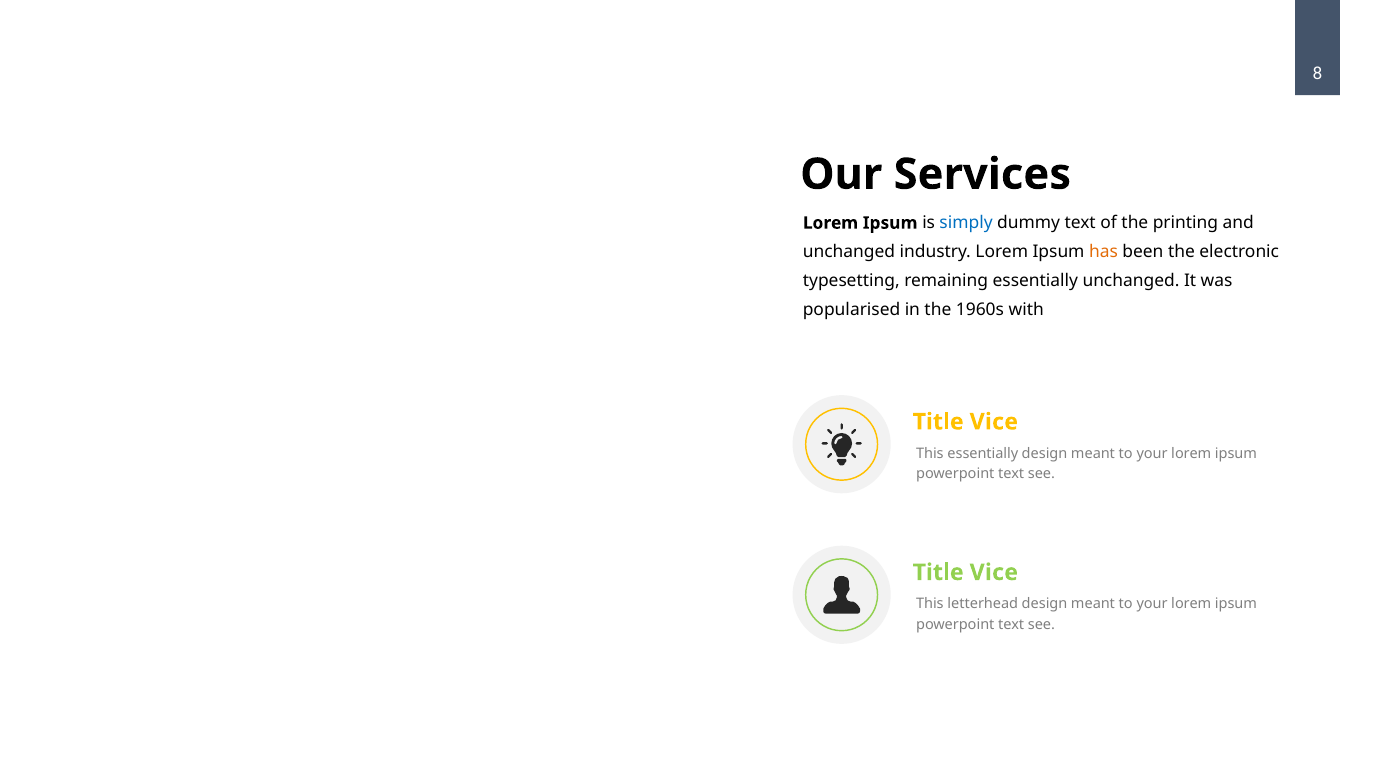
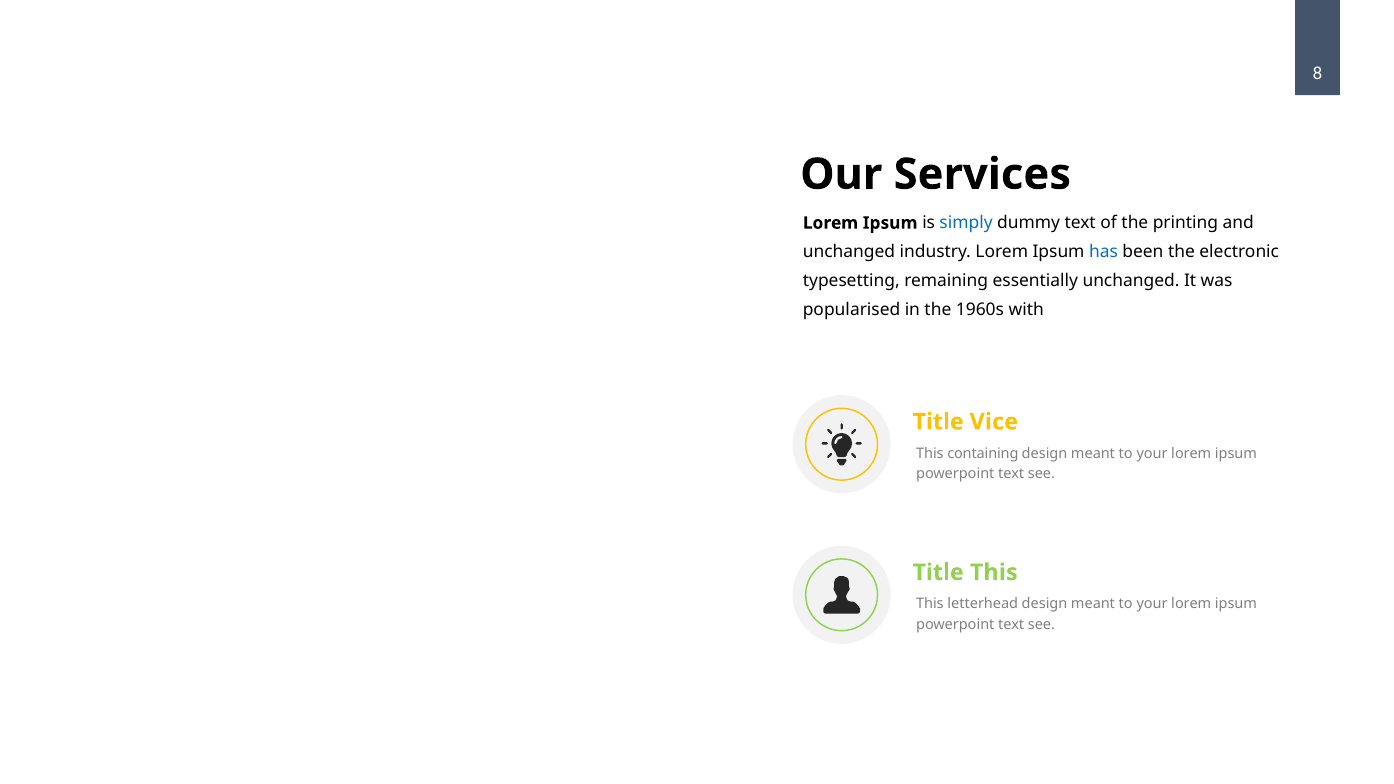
has colour: orange -> blue
This essentially: essentially -> containing
Vice at (994, 573): Vice -> This
